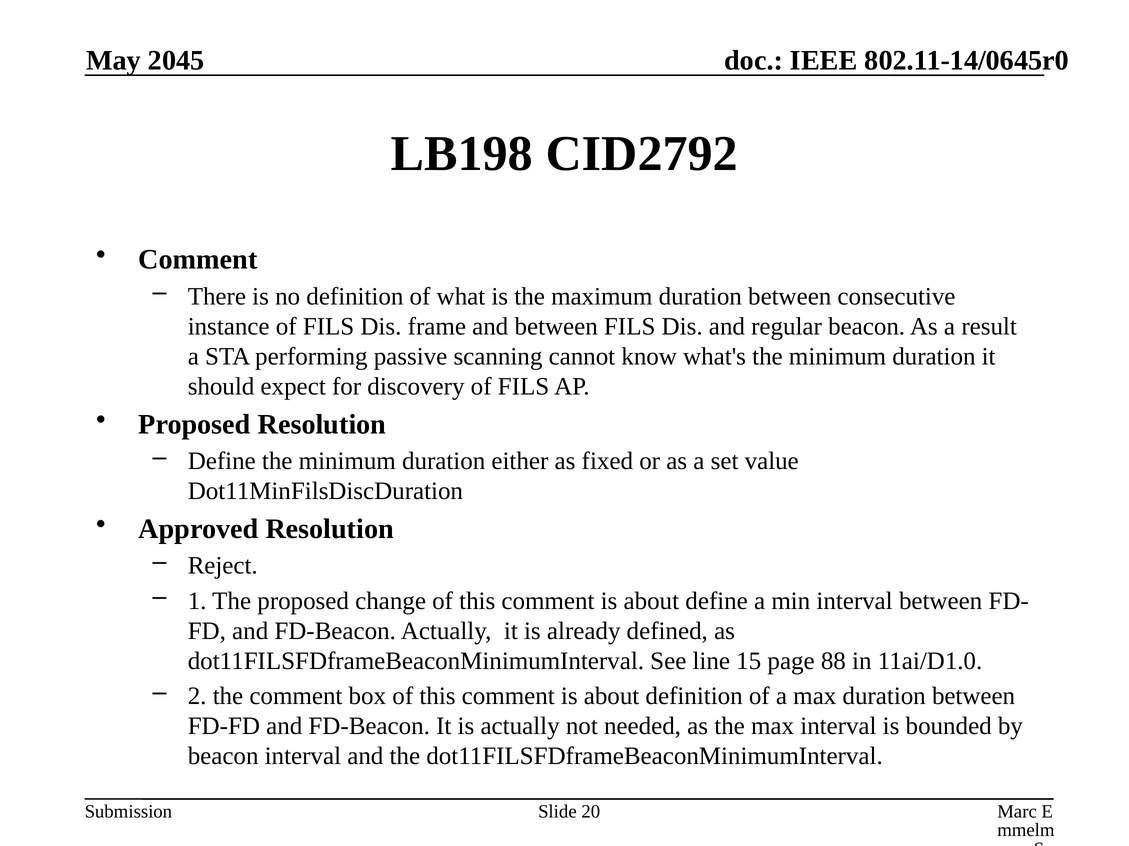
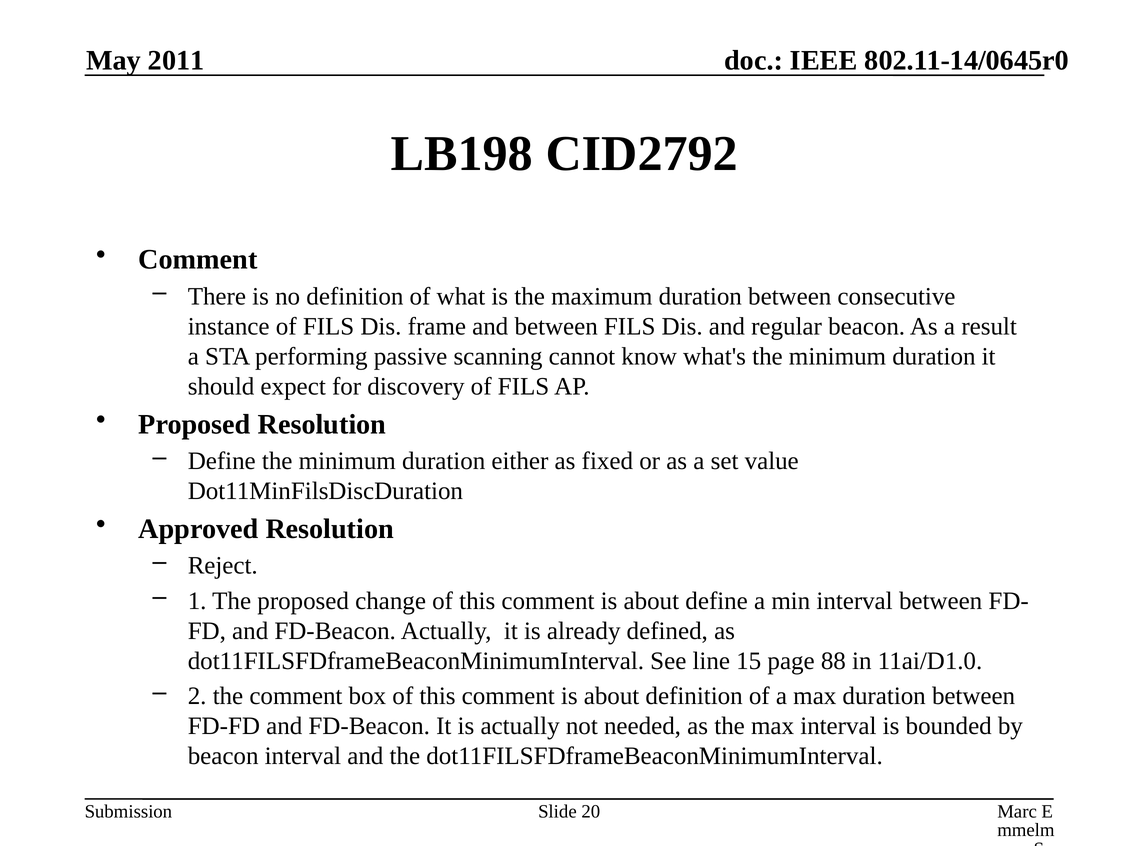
2045: 2045 -> 2011
